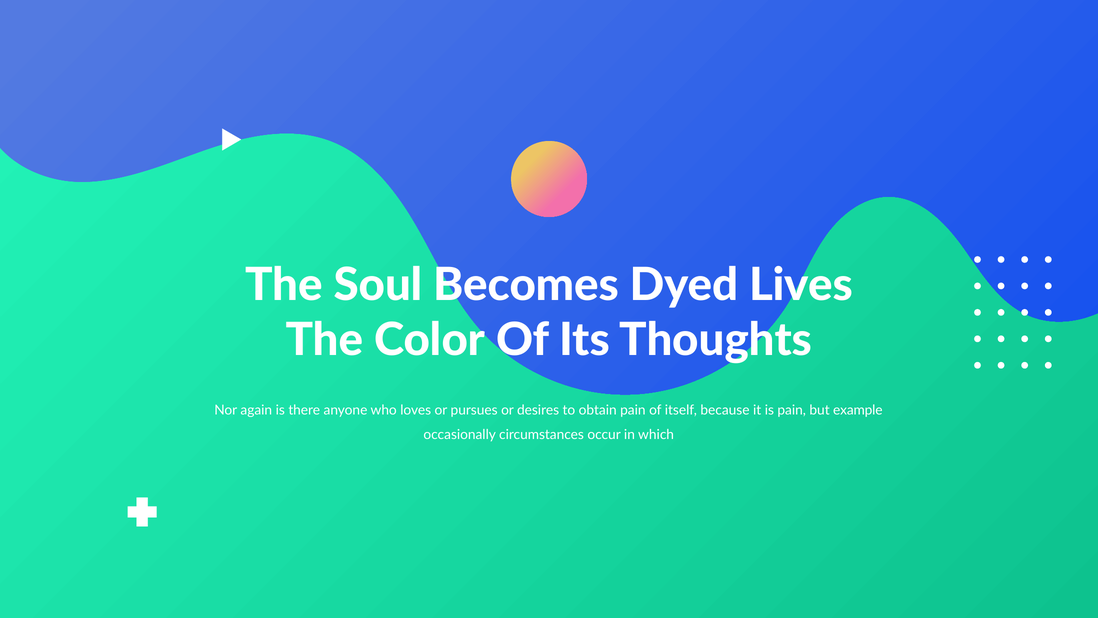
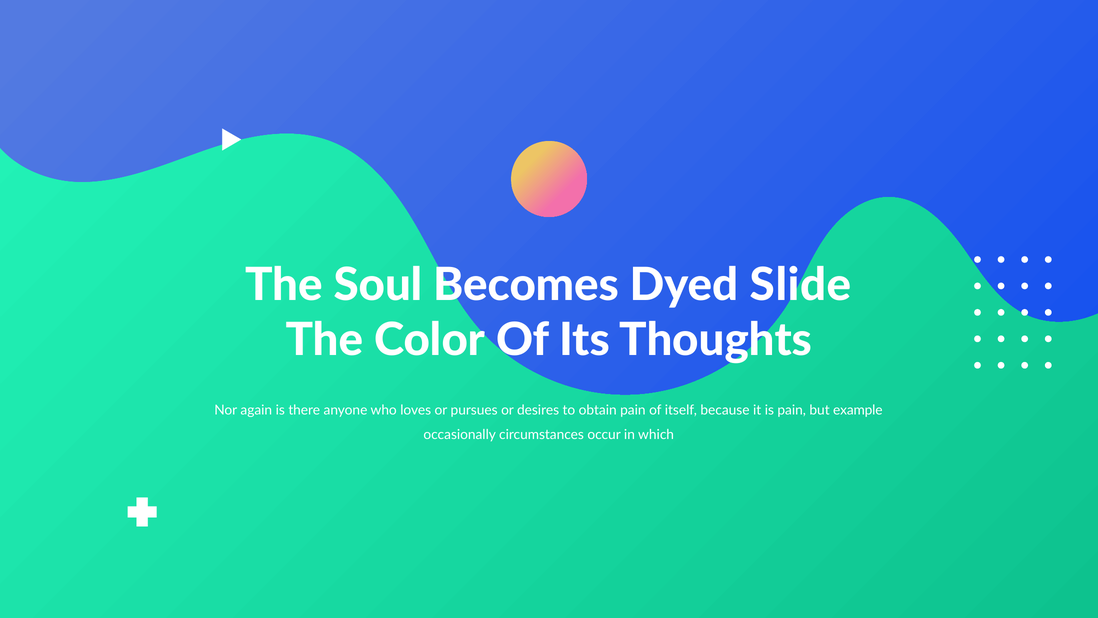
Lives: Lives -> Slide
